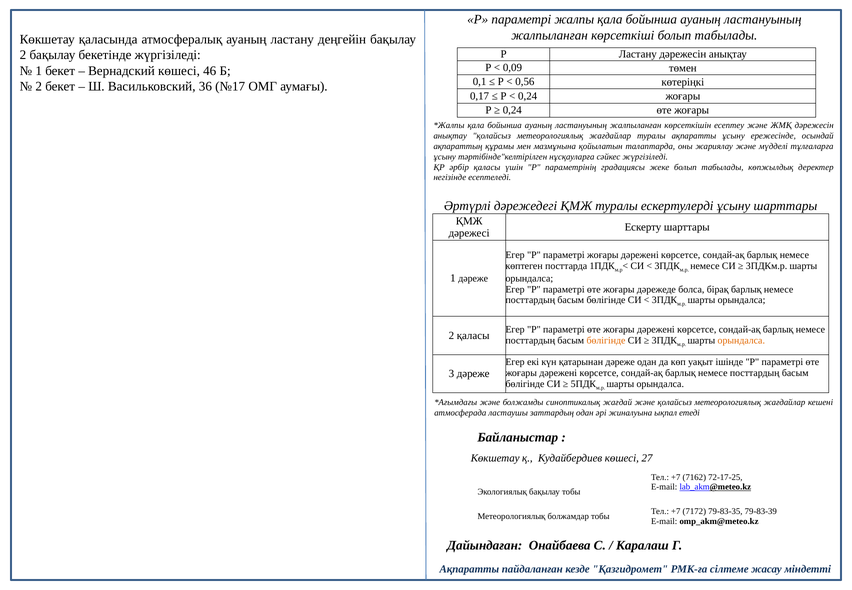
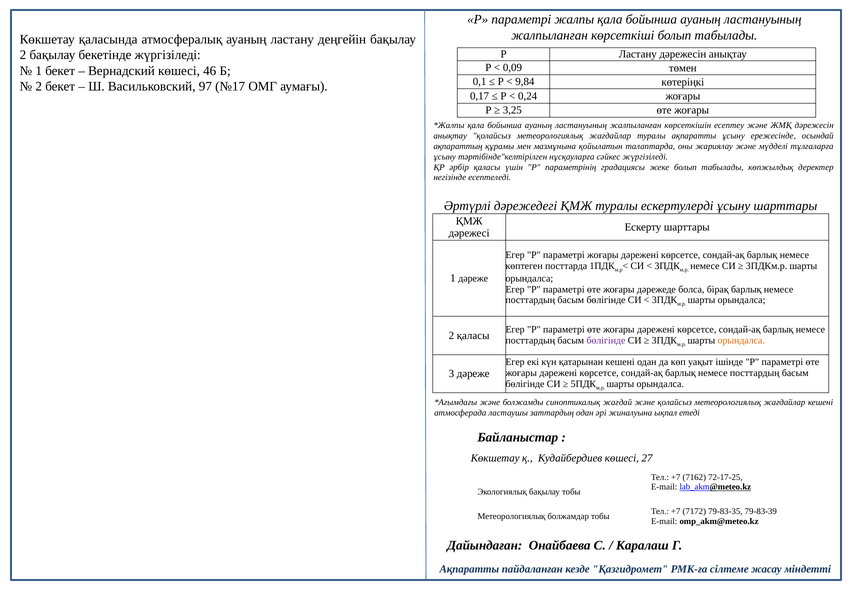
0,56: 0,56 -> 9,84
36: 36 -> 97
0,24 at (512, 110): 0,24 -> 3,25
бөлігінде at (606, 340) colour: orange -> purple
қатарынан дәреже: дәреже -> кешені
